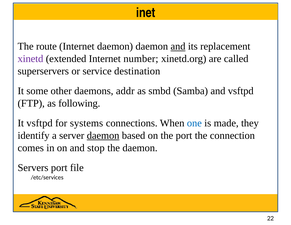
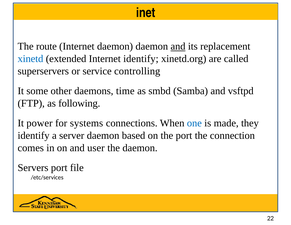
xinetd colour: purple -> blue
Internet number: number -> identify
destination: destination -> controlling
addr: addr -> time
It vsftpd: vsftpd -> power
daemon at (103, 135) underline: present -> none
stop: stop -> user
